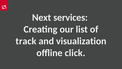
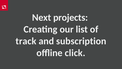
services: services -> projects
visualization: visualization -> subscription
